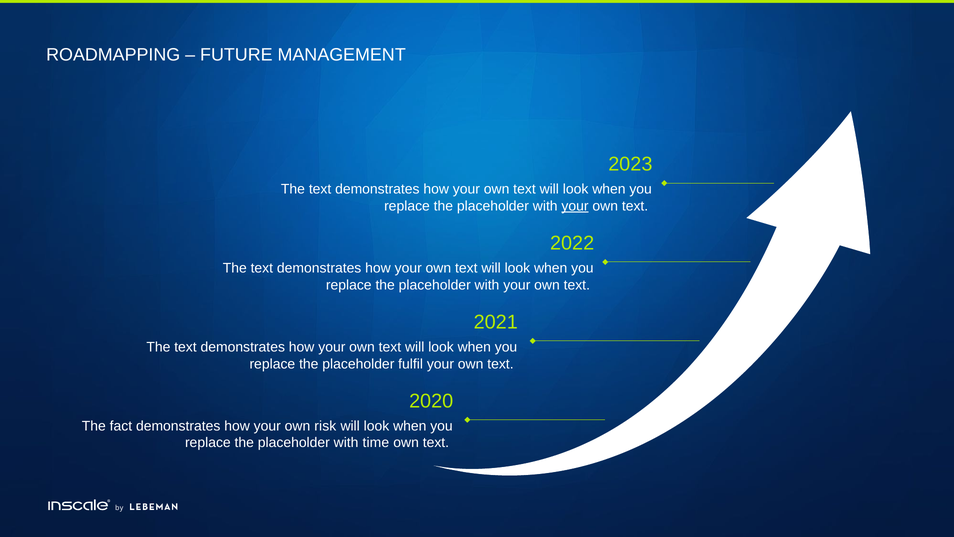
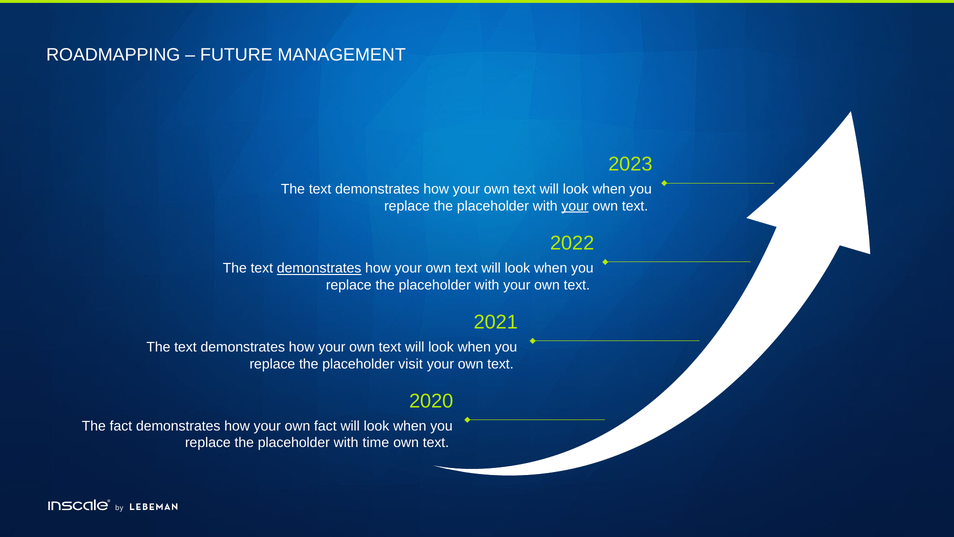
demonstrates at (319, 268) underline: none -> present
fulfil: fulfil -> visit
own risk: risk -> fact
